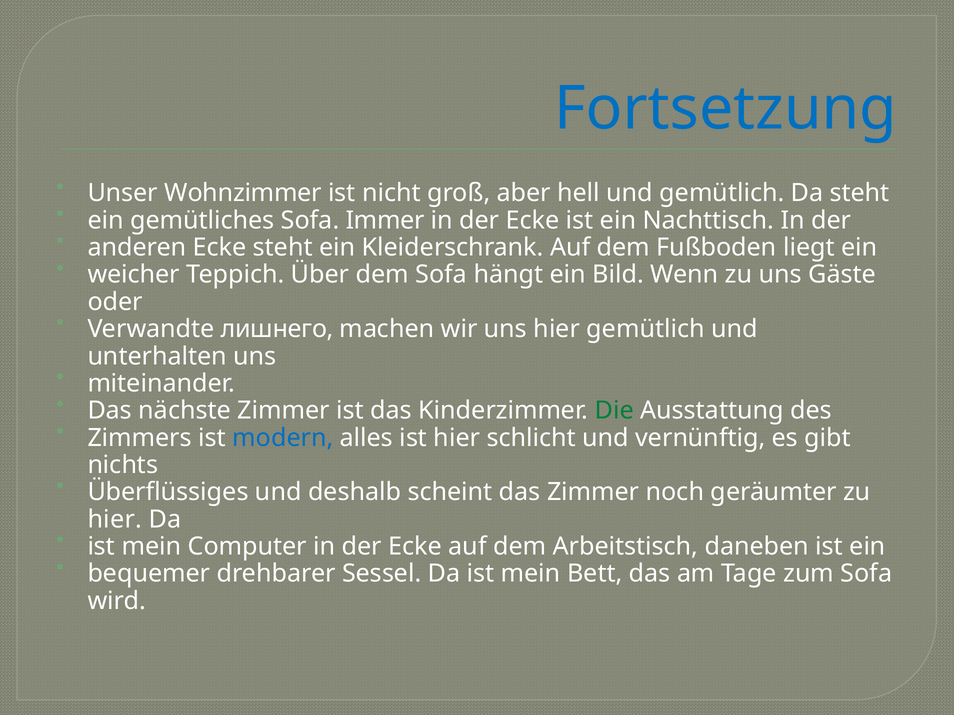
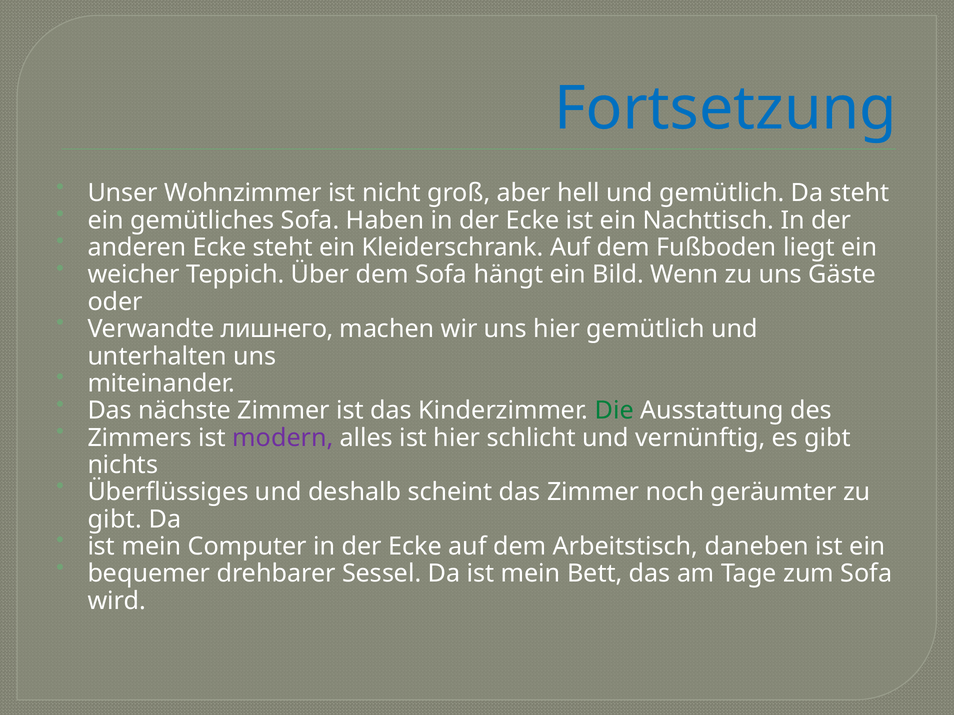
Immer: Immer -> Haben
modern colour: blue -> purple
hier at (115, 520): hier -> gibt
